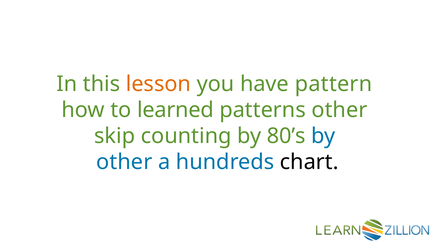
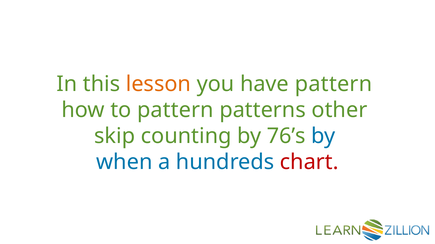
to learned: learned -> pattern
80’s: 80’s -> 76’s
other at (124, 162): other -> when
chart colour: black -> red
